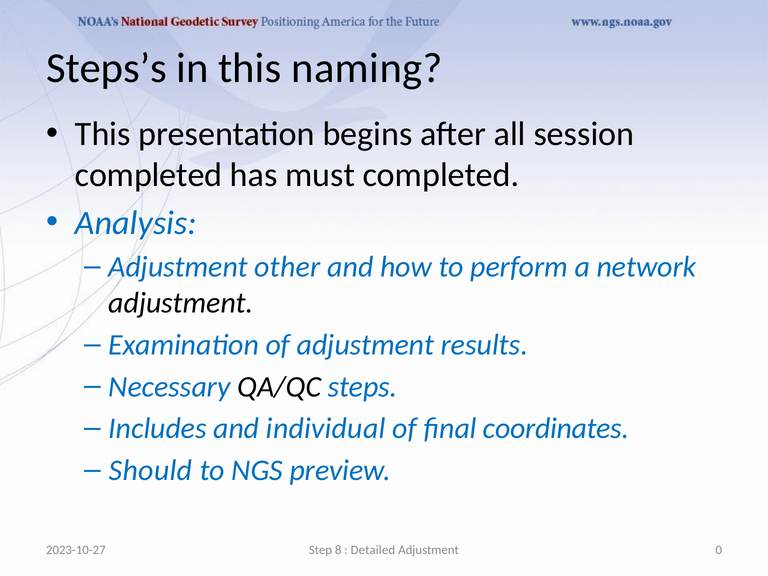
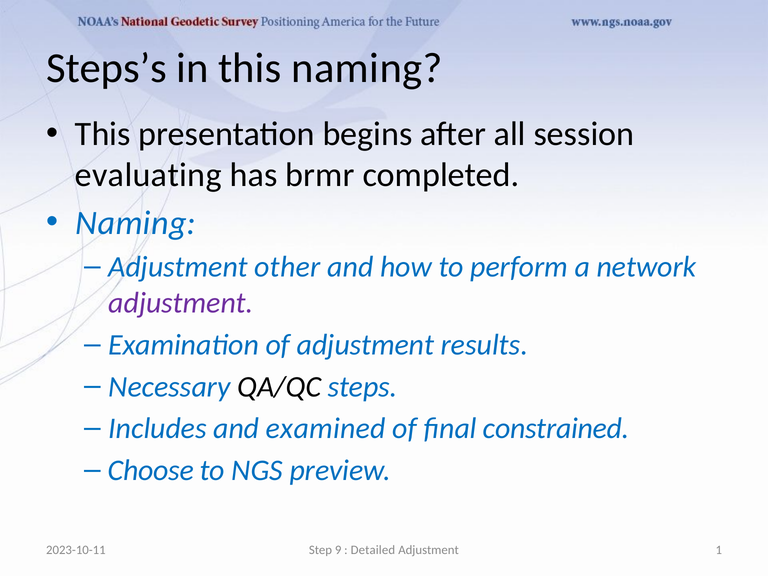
completed at (149, 175): completed -> evaluating
must: must -> brmr
Analysis at (136, 223): Analysis -> Naming
adjustment at (181, 303) colour: black -> purple
individual: individual -> examined
coordinates: coordinates -> constrained
Should: Should -> Choose
2023-10-27: 2023-10-27 -> 2023-10-11
8: 8 -> 9
0: 0 -> 1
